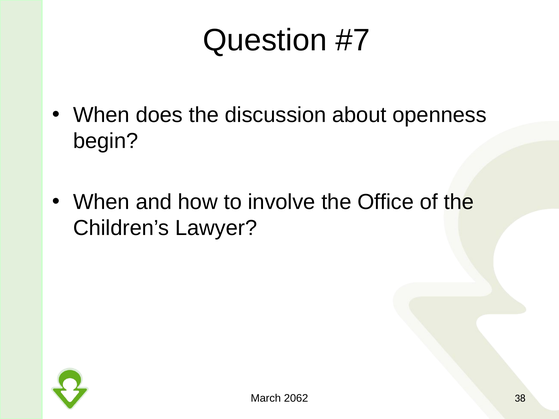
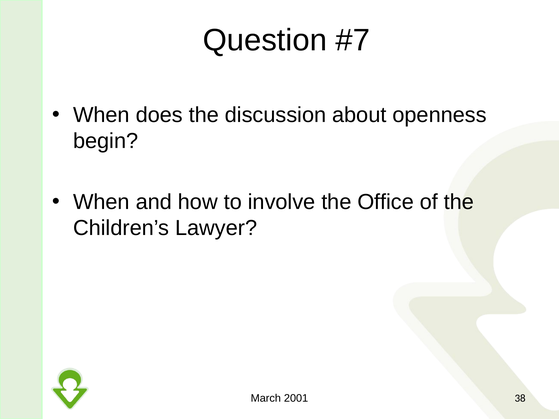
2062: 2062 -> 2001
